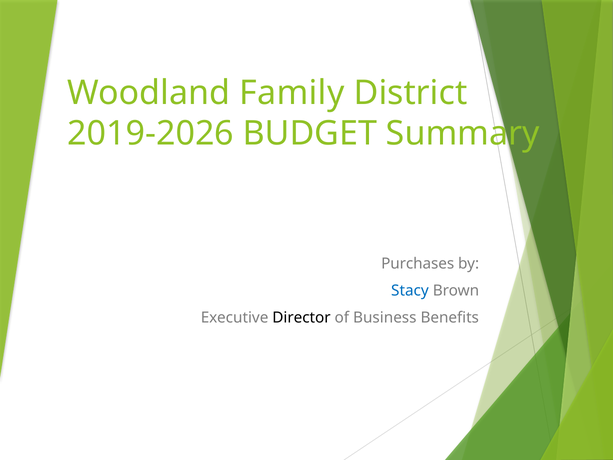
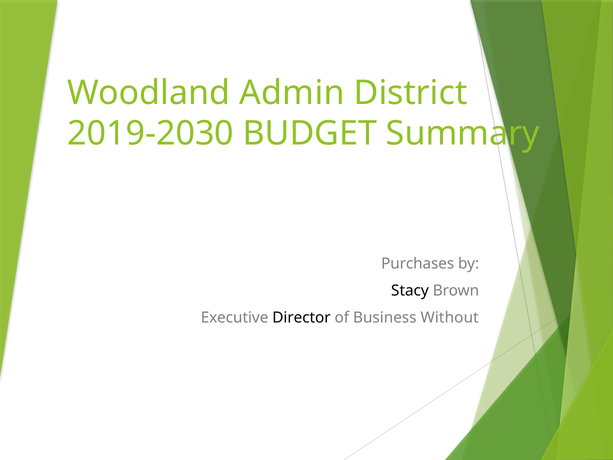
Family: Family -> Admin
2019-2026: 2019-2026 -> 2019-2030
Stacy colour: blue -> black
Benefits: Benefits -> Without
